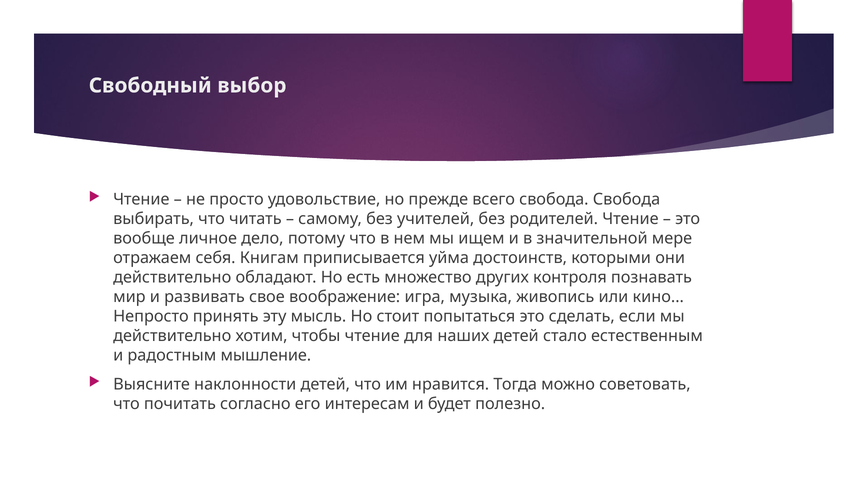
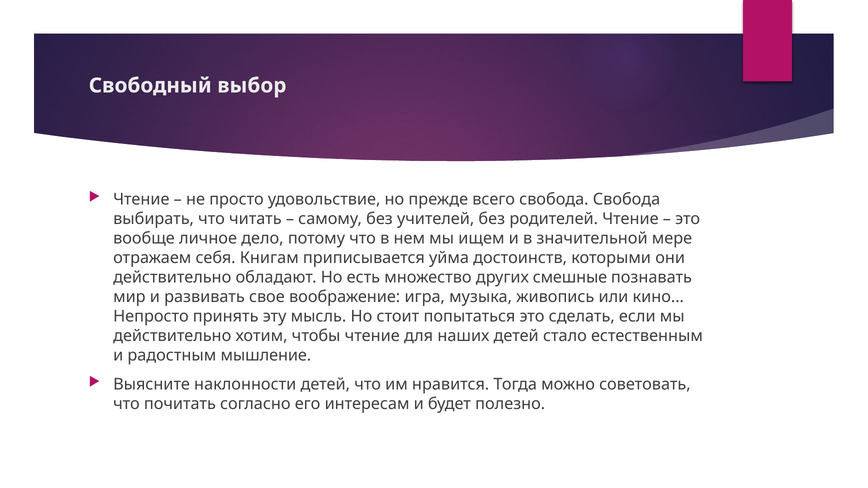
контроля: контроля -> смешные
